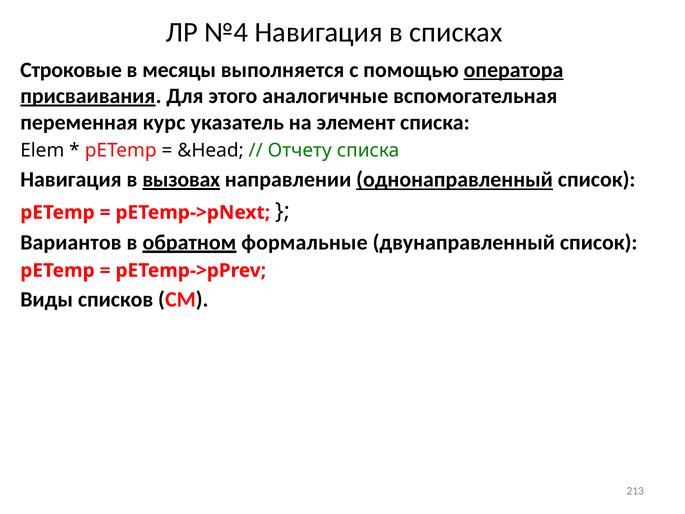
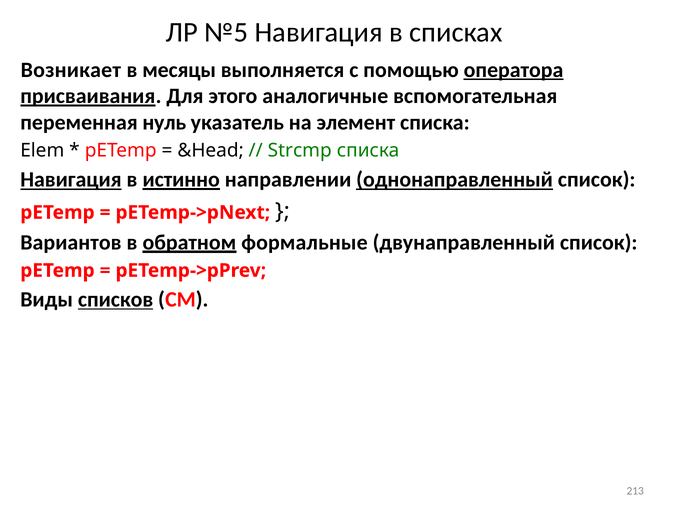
№4: №4 -> №5
Строковые: Строковые -> Возникает
курс: курс -> нуль
Отчету: Отчету -> Strcmp
Навигация at (71, 180) underline: none -> present
вызовах: вызовах -> истинно
списков underline: none -> present
